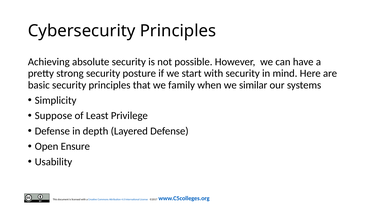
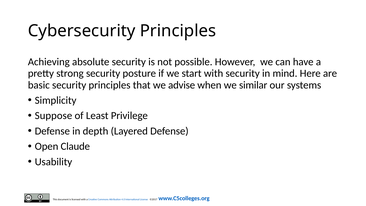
family: family -> advise
Ensure: Ensure -> Claude
